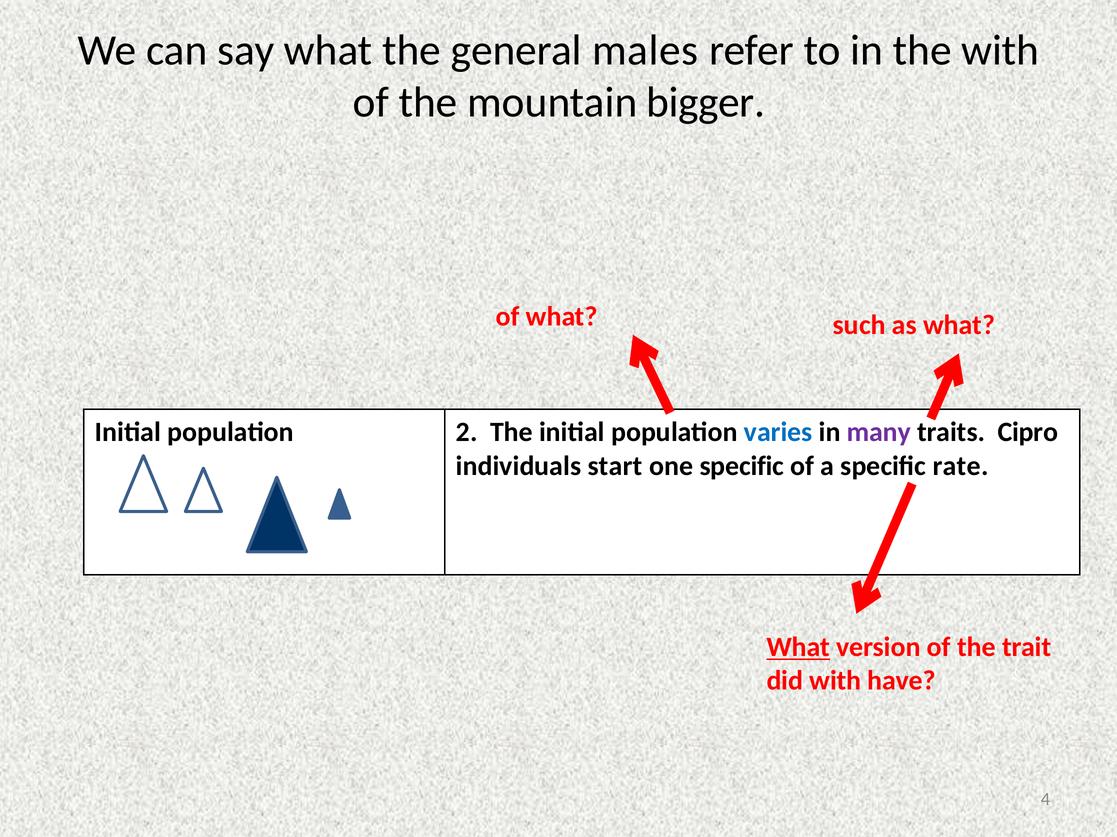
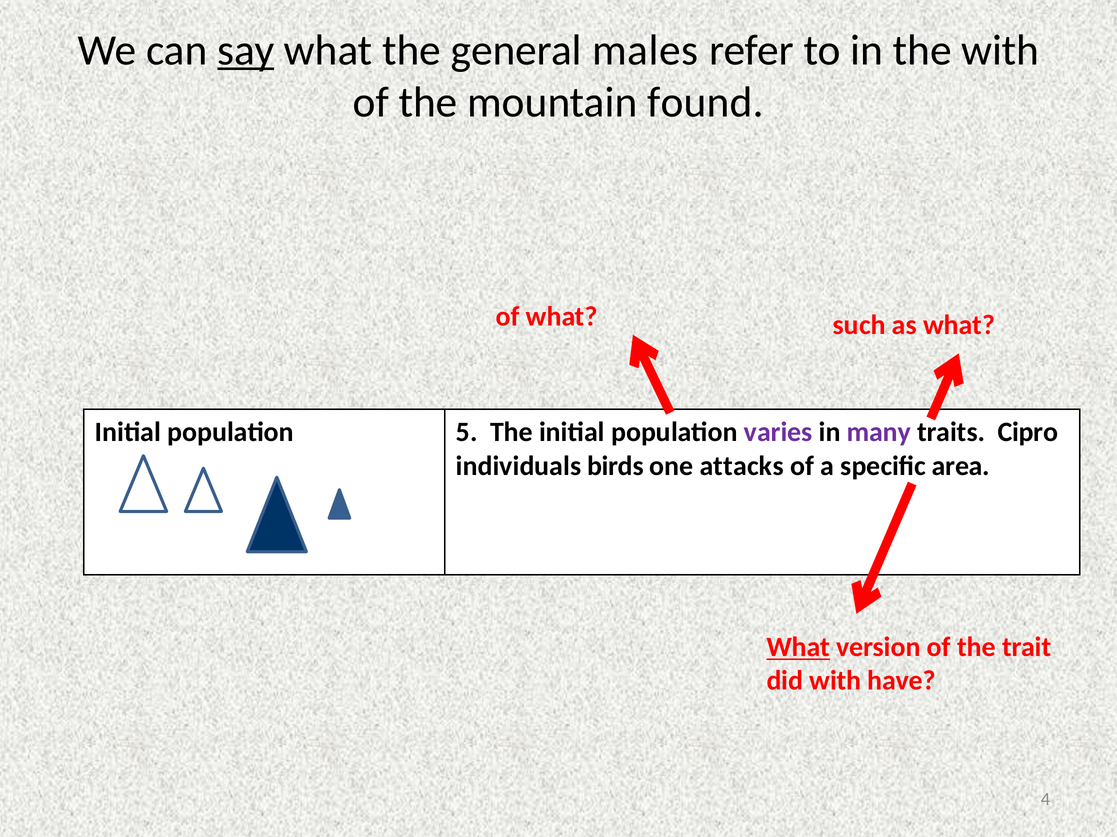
say underline: none -> present
bigger: bigger -> found
2: 2 -> 5
varies colour: blue -> purple
start: start -> birds
one specific: specific -> attacks
rate: rate -> area
